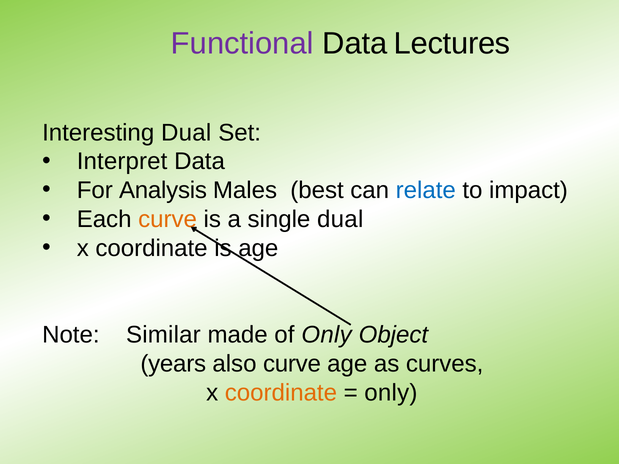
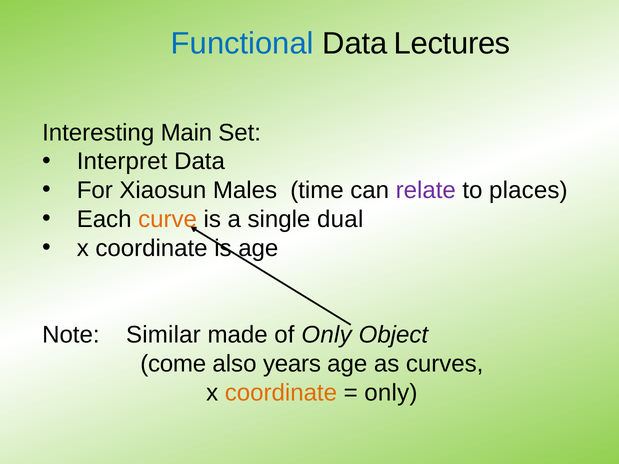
Functional colour: purple -> blue
Interesting Dual: Dual -> Main
Analysis: Analysis -> Xiaosun
best: best -> time
relate colour: blue -> purple
impact: impact -> places
years: years -> come
also curve: curve -> years
